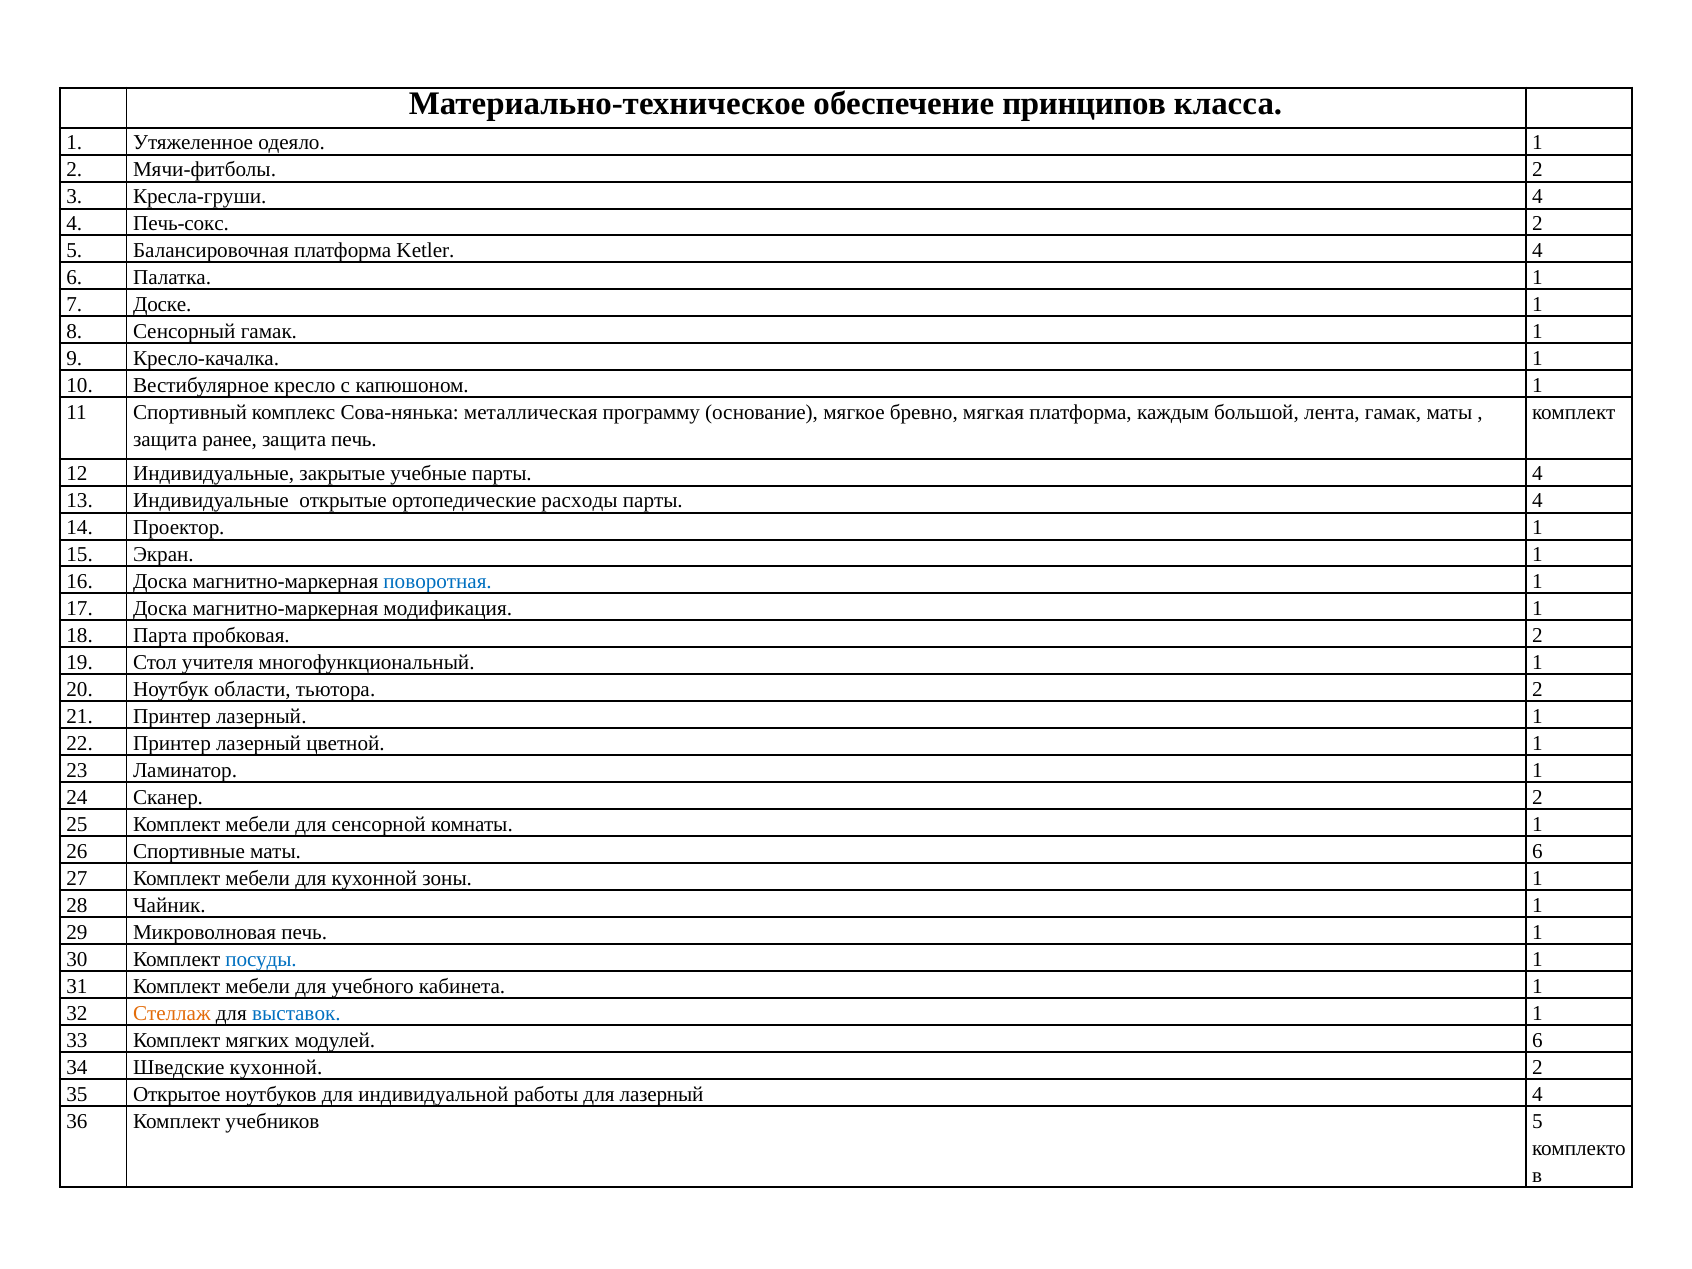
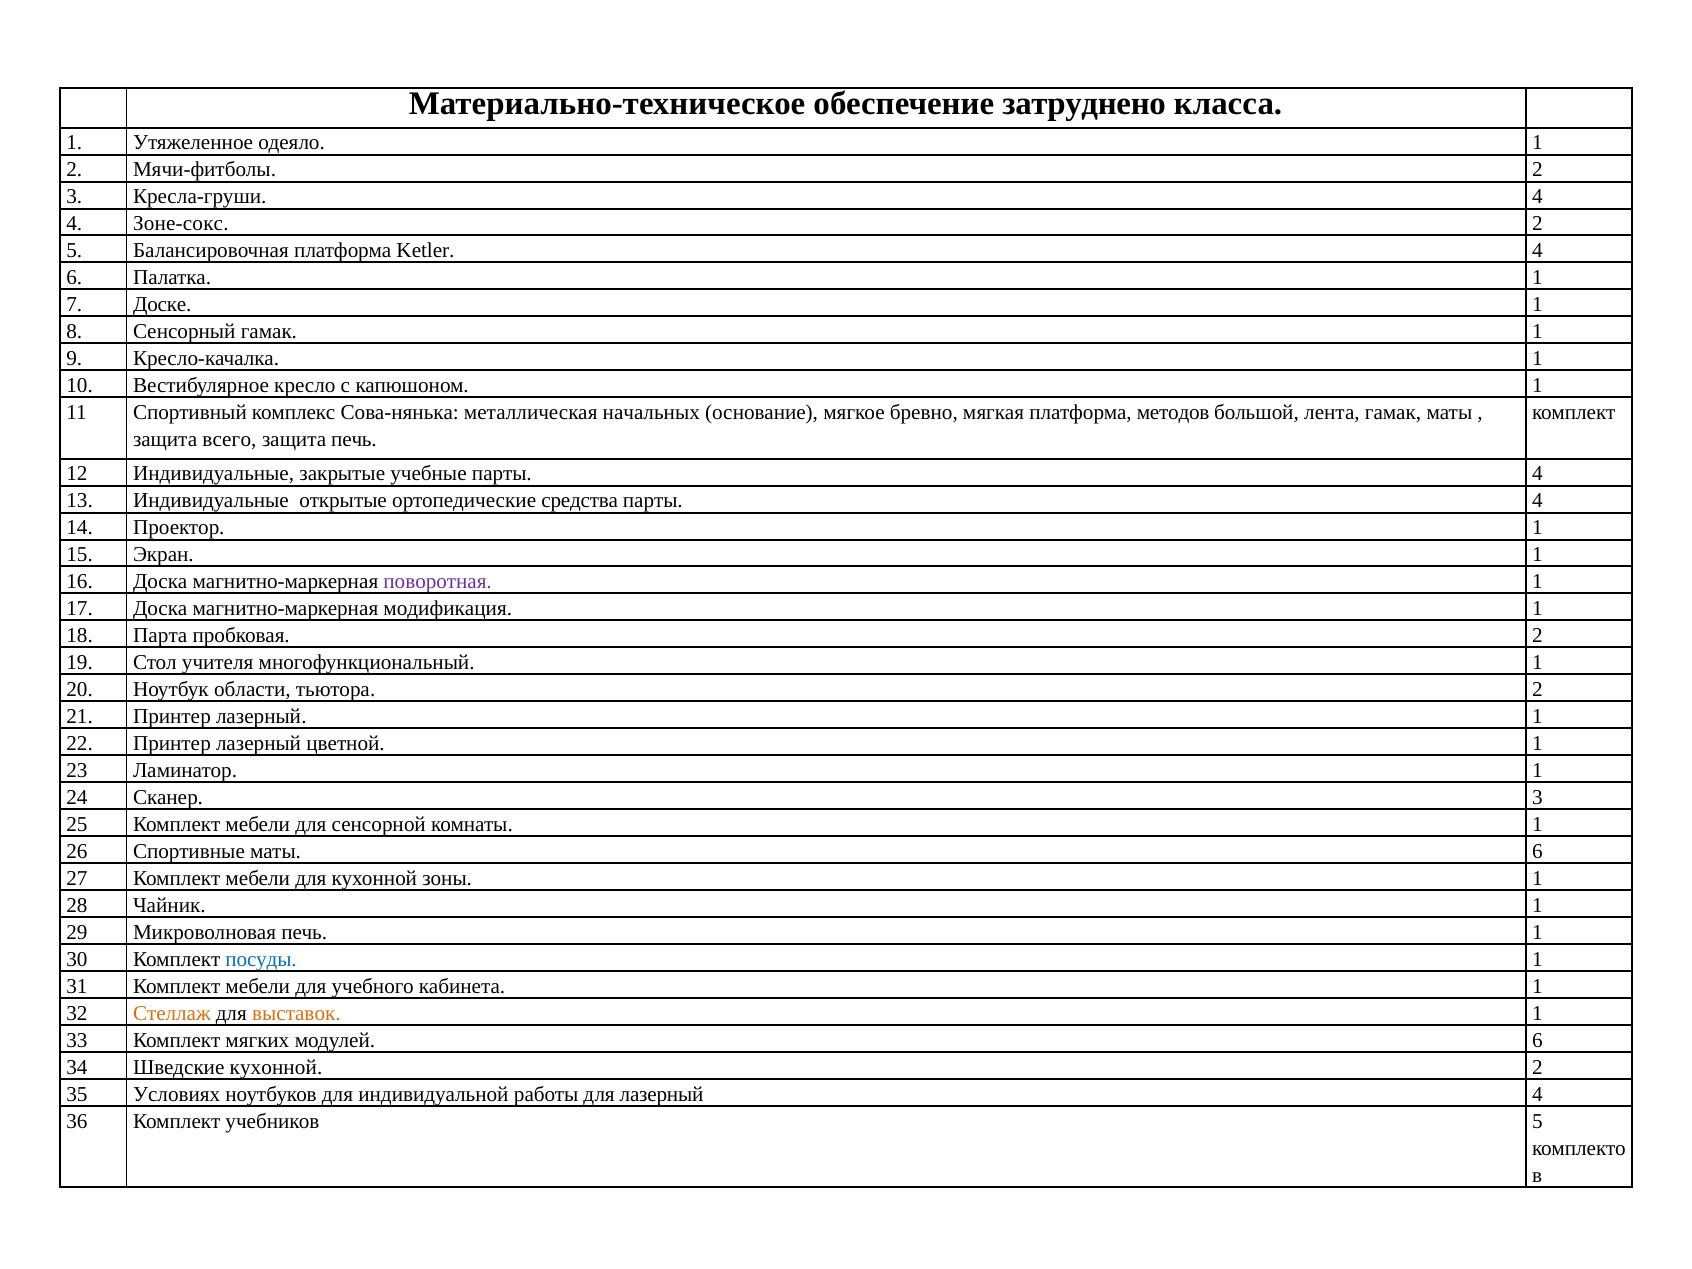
принципов: принципов -> затруднено
Печь-сокс: Печь-сокс -> Зоне-сокс
программу: программу -> начальных
каждым: каждым -> методов
ранее: ранее -> всего
расходы: расходы -> средства
поворотная colour: blue -> purple
Сканер 2: 2 -> 3
выставок colour: blue -> orange
Открытое: Открытое -> Условиях
